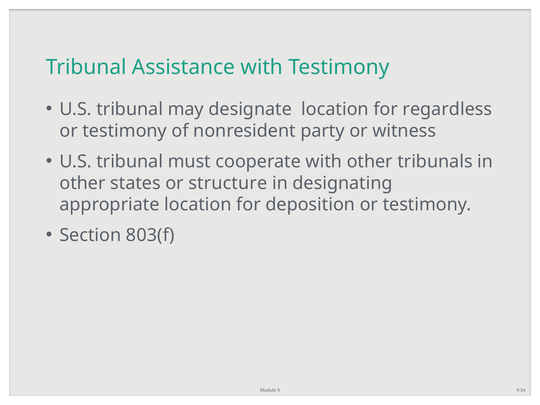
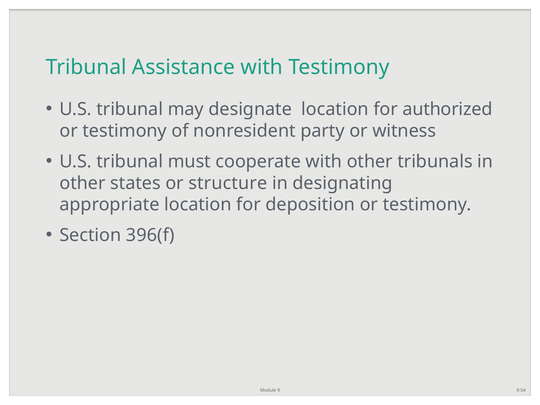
regardless: regardless -> authorized
803(f: 803(f -> 396(f
